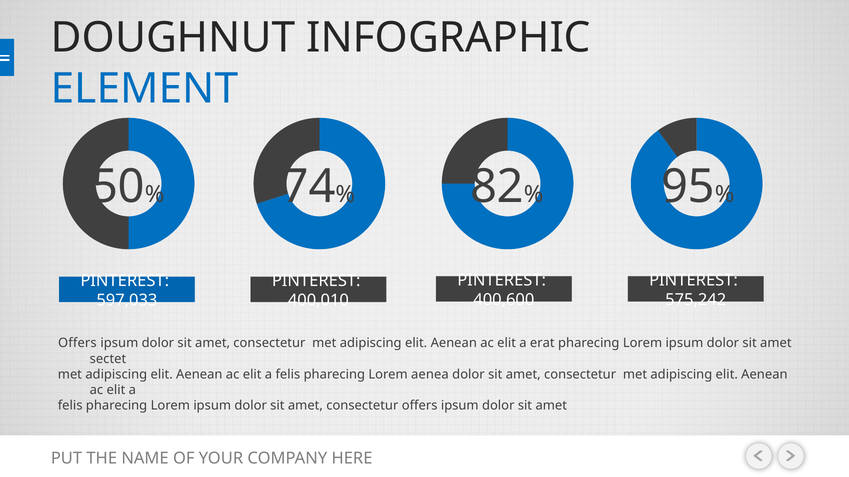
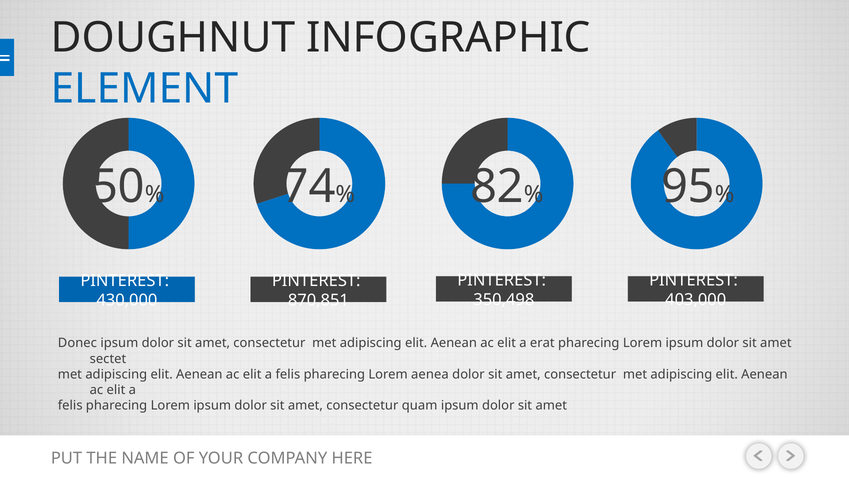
400,600: 400,600 -> 350,498
575,242: 575,242 -> 403,000
597,033: 597,033 -> 430,000
400,010: 400,010 -> 870,851
Offers at (77, 344): Offers -> Donec
consectetur offers: offers -> quam
